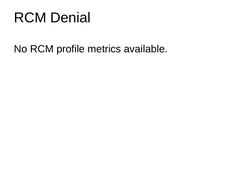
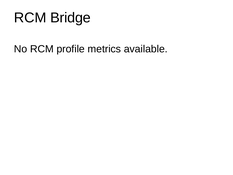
Denial: Denial -> Bridge
